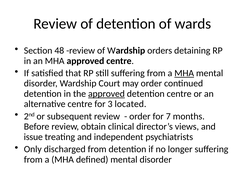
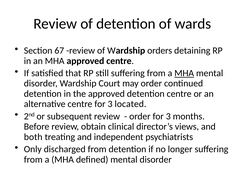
48: 48 -> 67
approved at (106, 94) underline: present -> none
order for 7: 7 -> 3
issue: issue -> both
